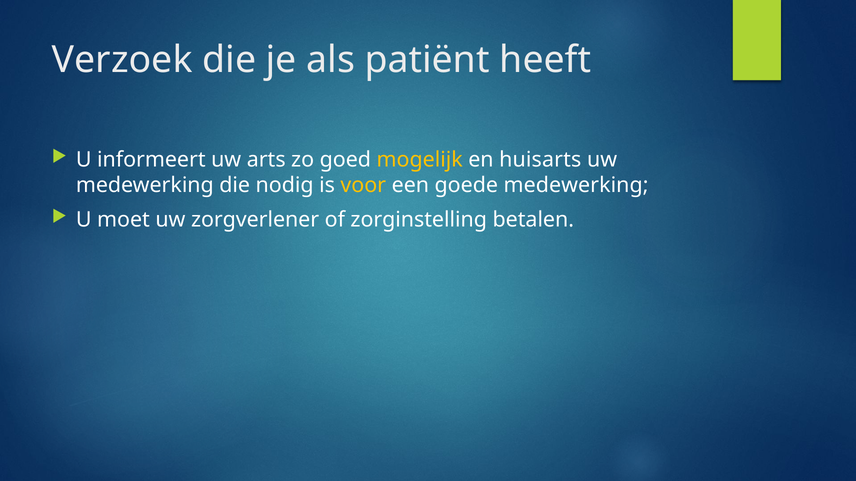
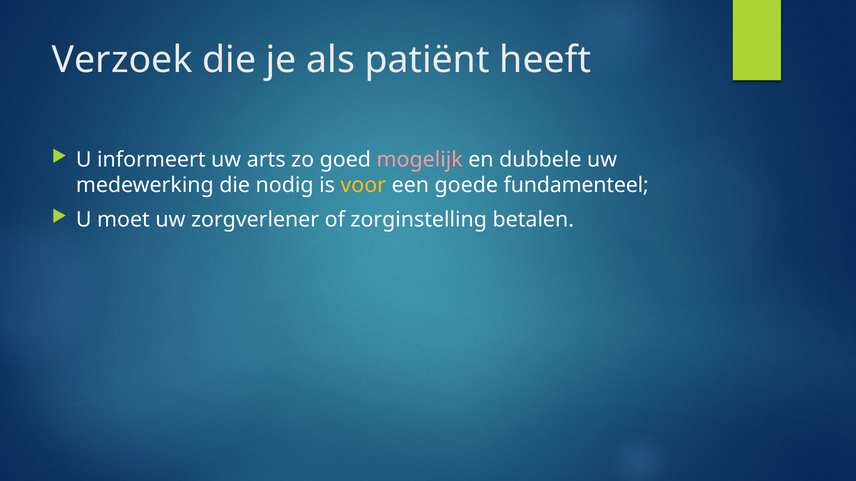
mogelijk colour: yellow -> pink
huisarts: huisarts -> dubbele
goede medewerking: medewerking -> fundamenteel
